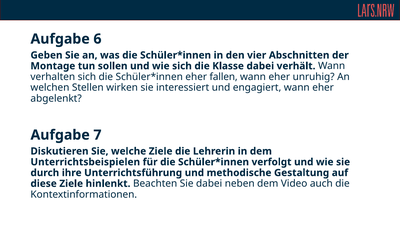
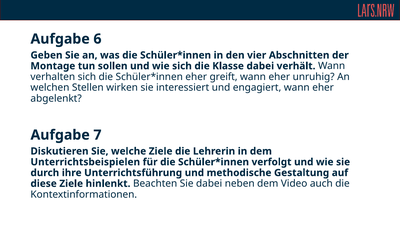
fallen: fallen -> greift
